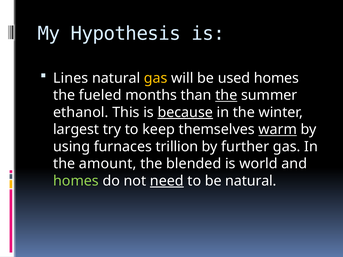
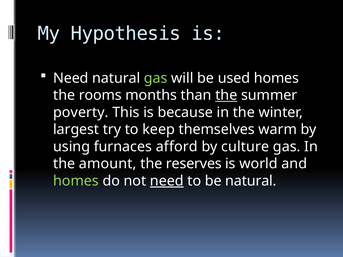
Lines at (71, 78): Lines -> Need
gas at (156, 78) colour: yellow -> light green
fueled: fueled -> rooms
ethanol: ethanol -> poverty
because underline: present -> none
warm underline: present -> none
trillion: trillion -> afford
further: further -> culture
blended: blended -> reserves
